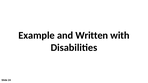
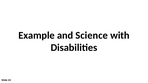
Written: Written -> Science
